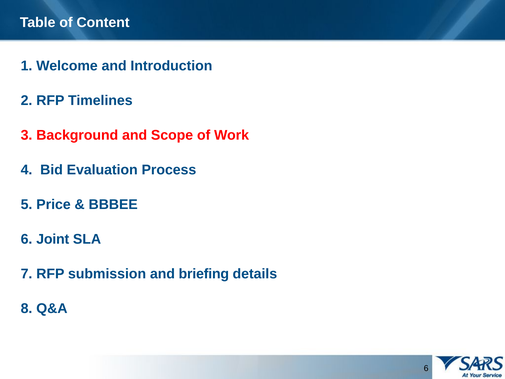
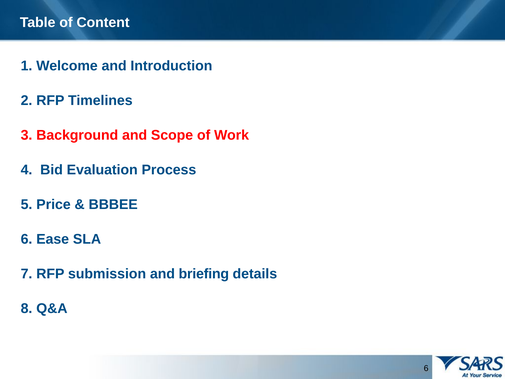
Joint: Joint -> Ease
